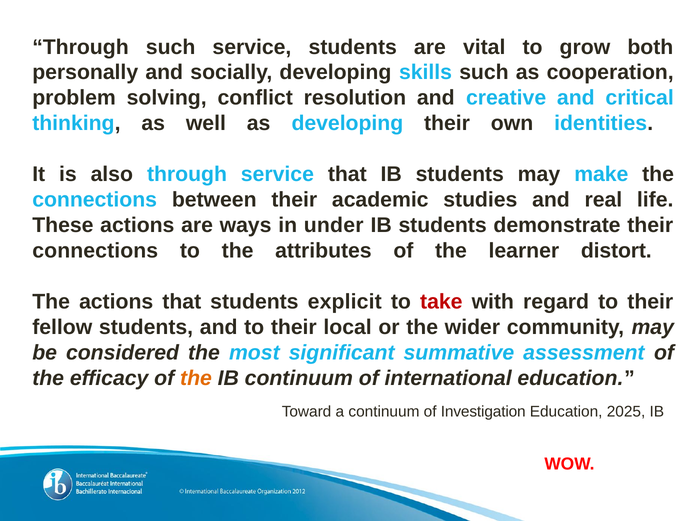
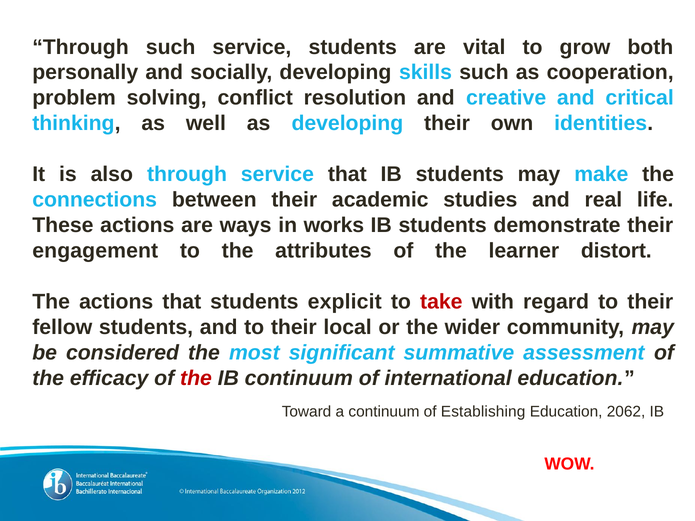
under: under -> works
connections at (95, 251): connections -> engagement
the at (196, 378) colour: orange -> red
Investigation: Investigation -> Establishing
2025: 2025 -> 2062
